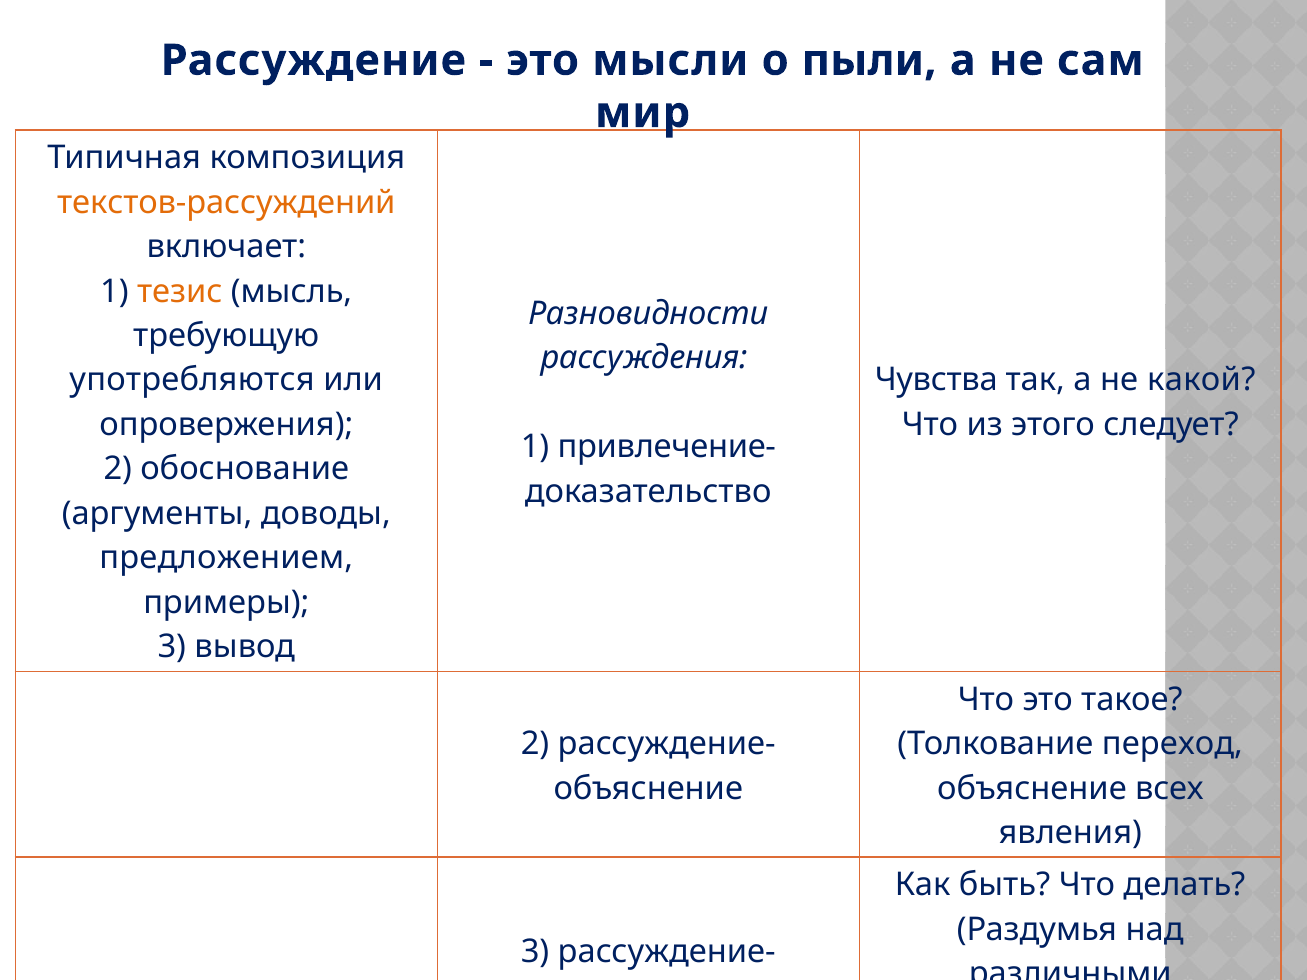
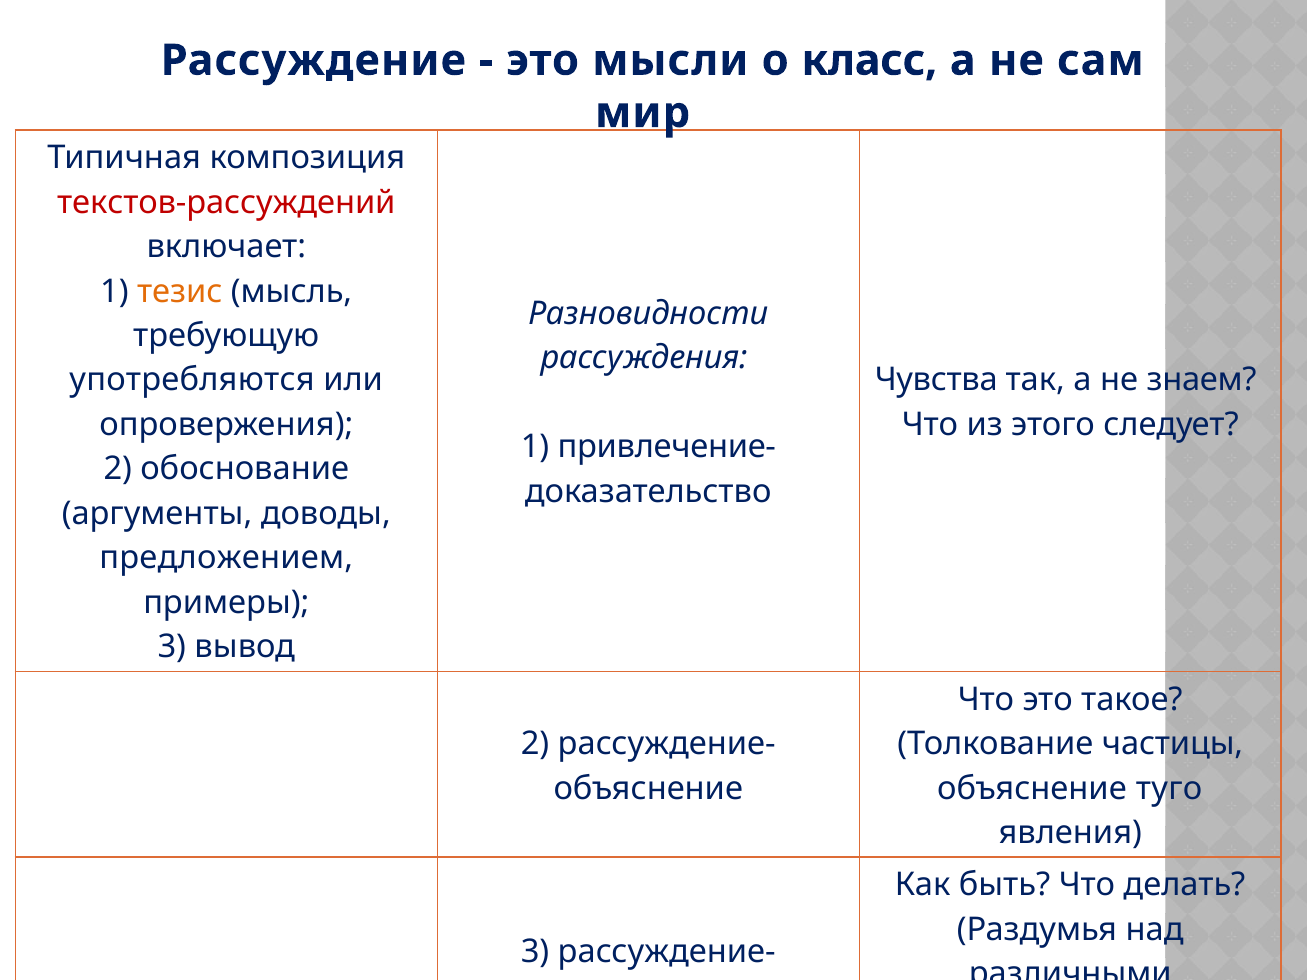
пыли: пыли -> класс
текстов-рассуждений colour: orange -> red
какой: какой -> знаем
переход: переход -> частицы
всех: всех -> туго
